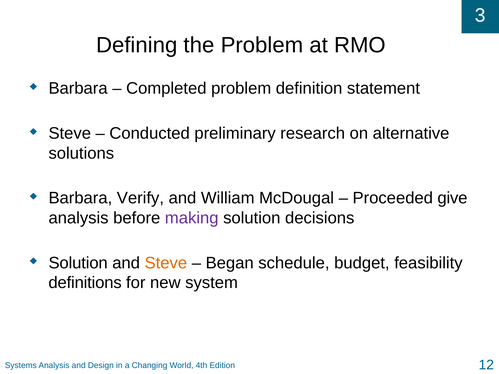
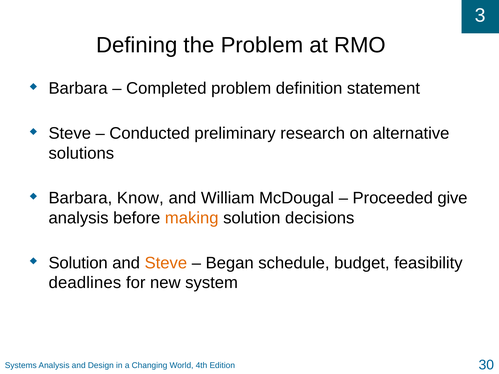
Verify: Verify -> Know
making colour: purple -> orange
definitions: definitions -> deadlines
12: 12 -> 30
